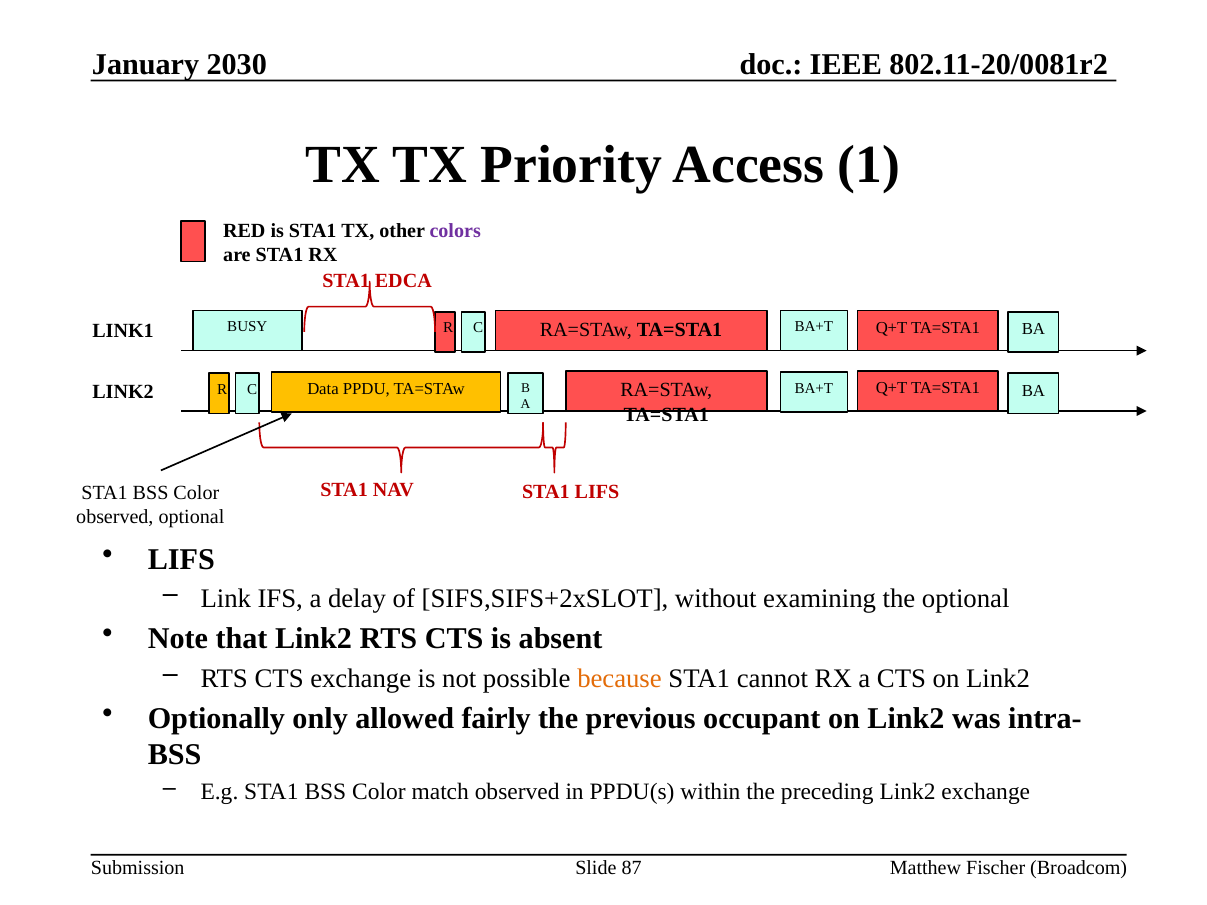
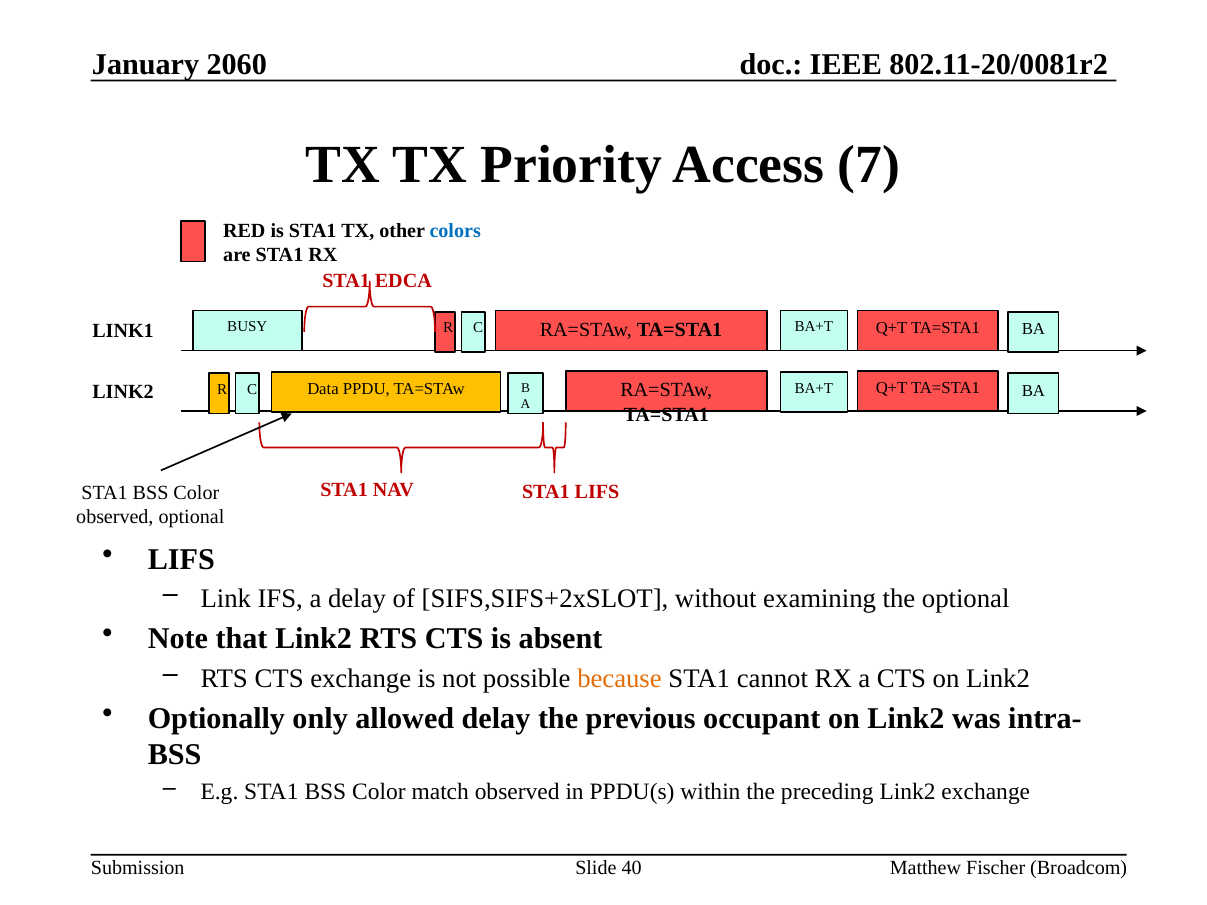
2030: 2030 -> 2060
1: 1 -> 7
colors colour: purple -> blue
allowed fairly: fairly -> delay
87: 87 -> 40
